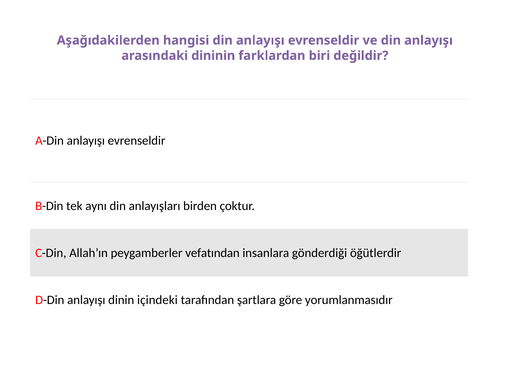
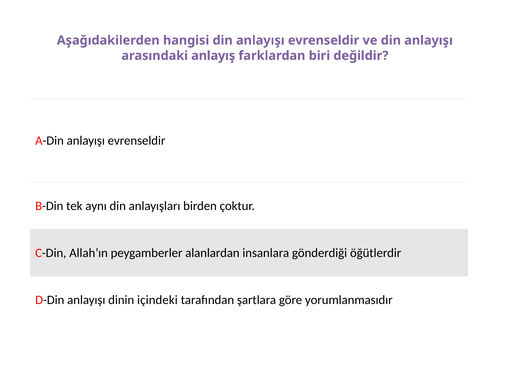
dininin: dininin -> anlayış
vefatından: vefatından -> alanlardan
